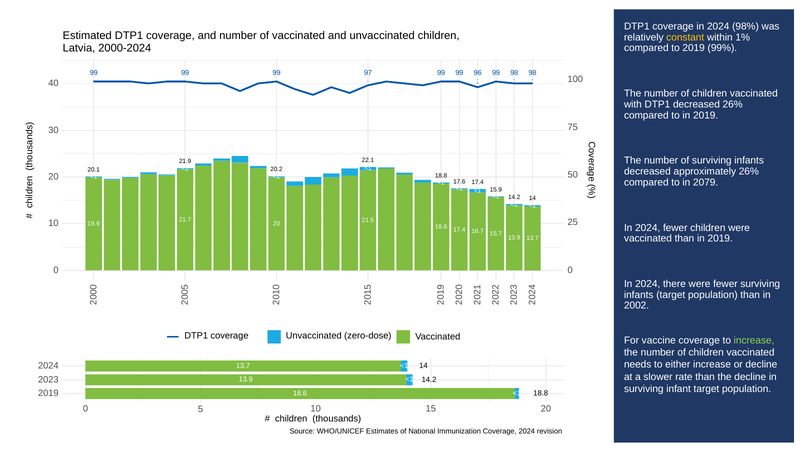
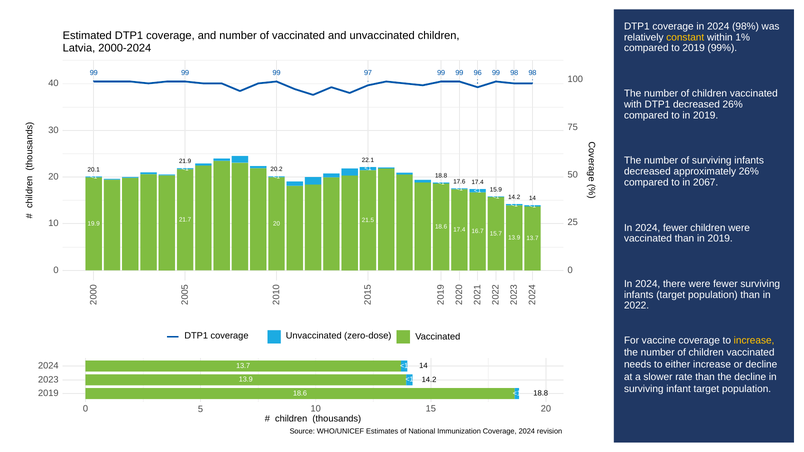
2079: 2079 -> 2067
2002: 2002 -> 2022
increase at (754, 341) colour: light green -> yellow
